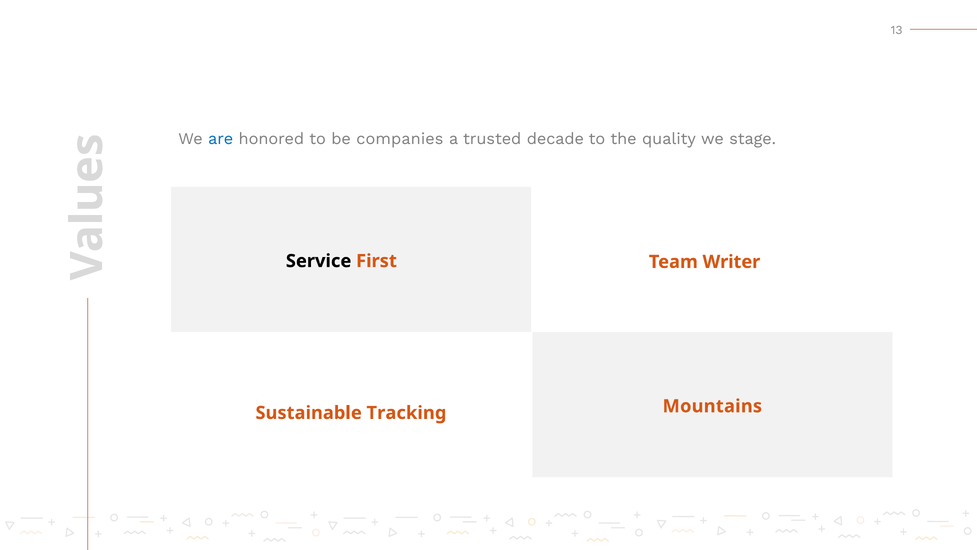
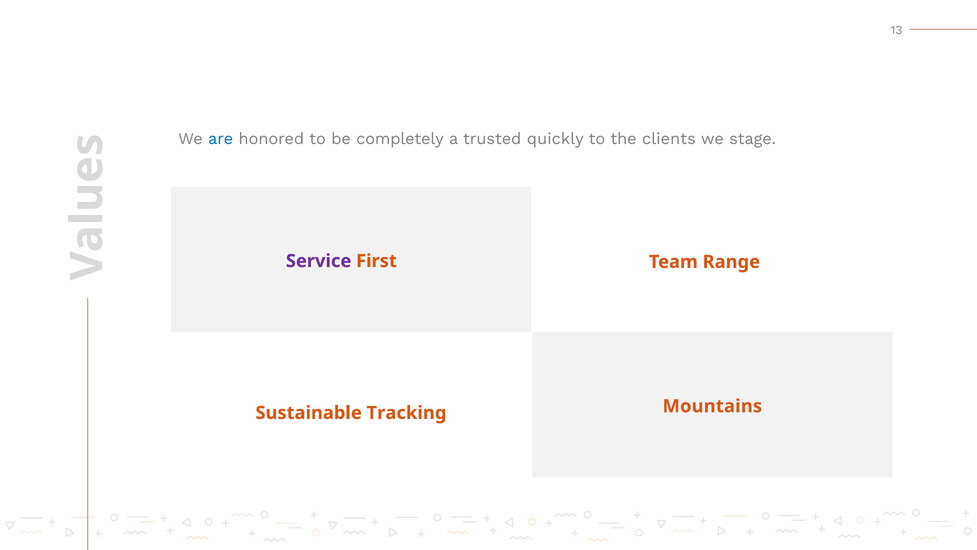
companies: companies -> completely
decade: decade -> quickly
quality: quality -> clients
Service colour: black -> purple
Writer: Writer -> Range
